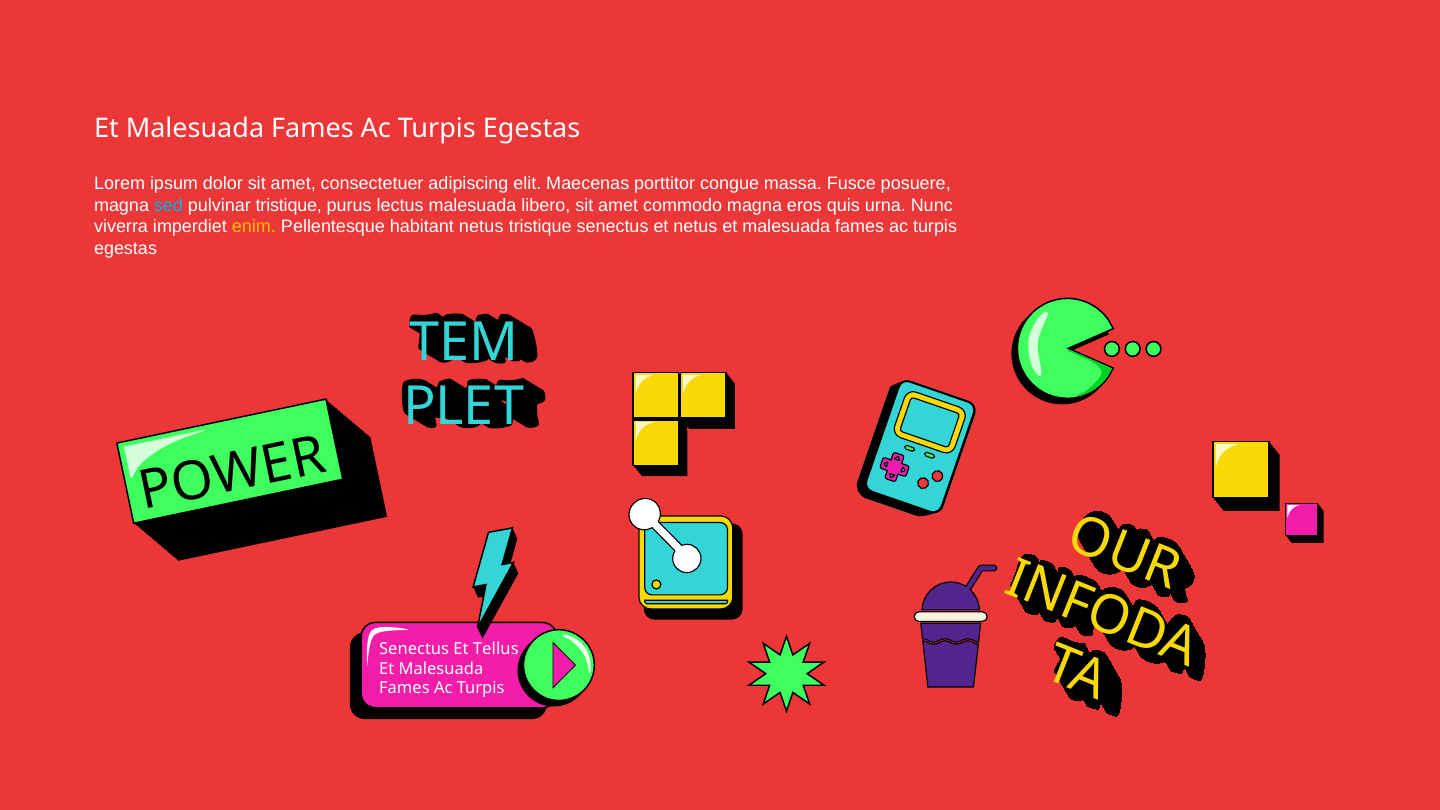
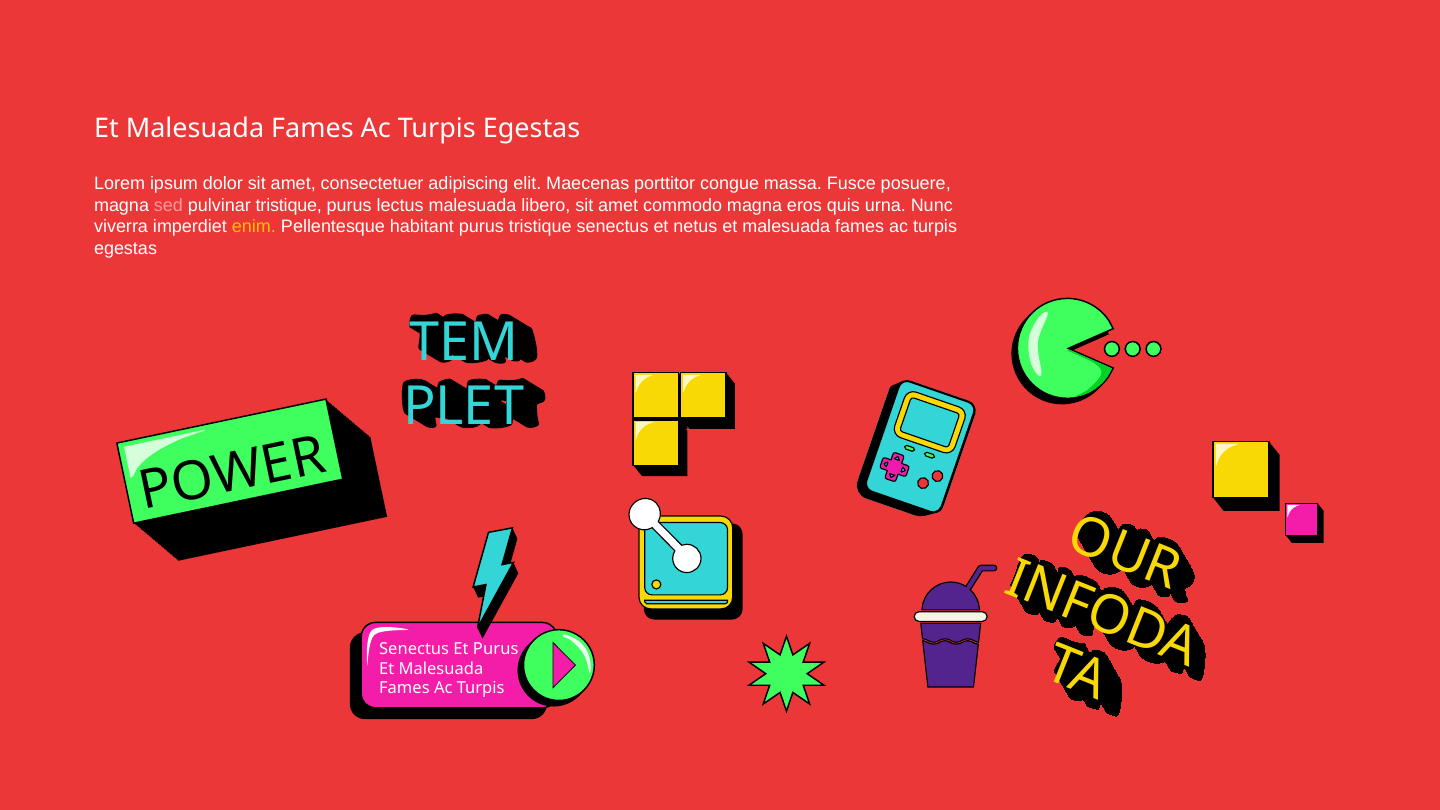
sed colour: light blue -> pink
habitant netus: netus -> purus
Et Tellus: Tellus -> Purus
